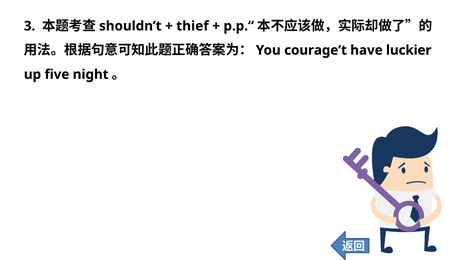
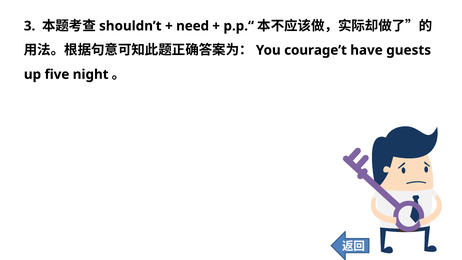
thief: thief -> need
luckier: luckier -> guests
